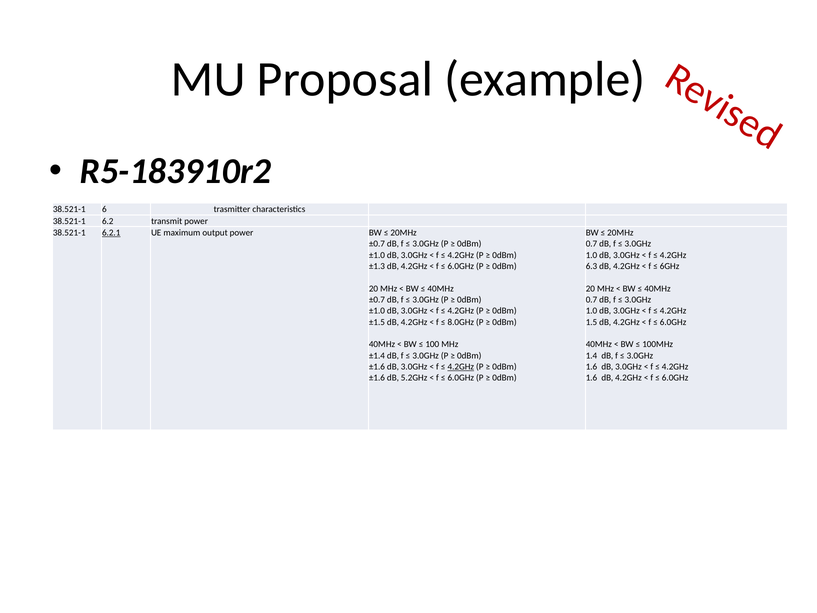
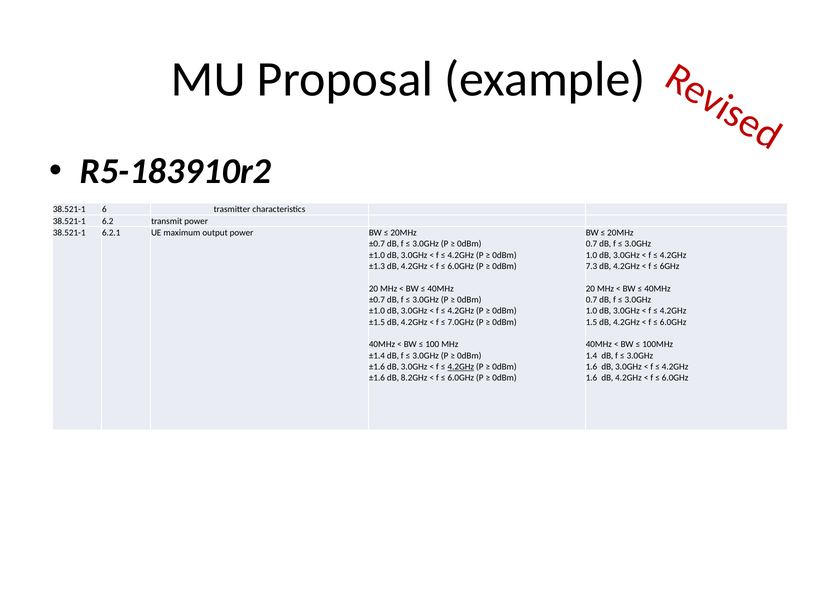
6.2.1 underline: present -> none
6.3: 6.3 -> 7.3
8.0GHz: 8.0GHz -> 7.0GHz
5.2GHz: 5.2GHz -> 8.2GHz
